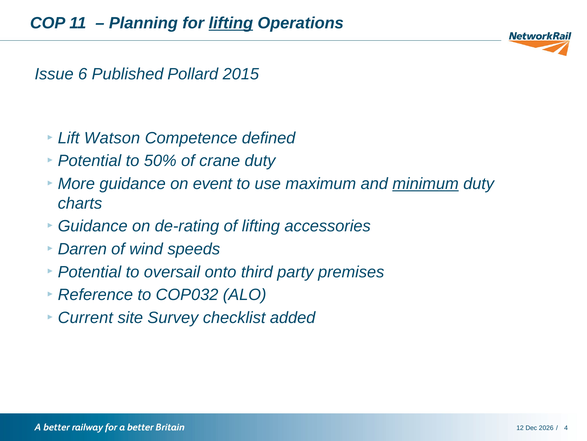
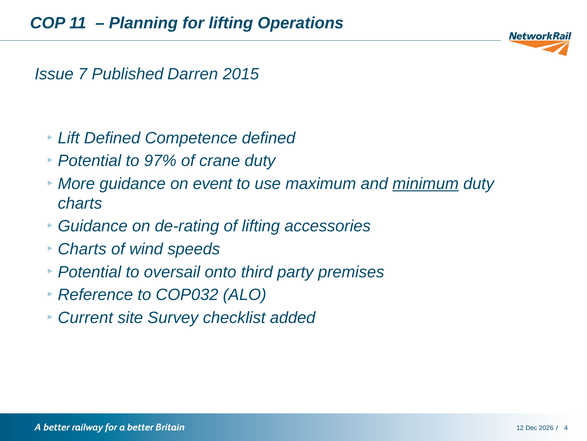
lifting at (231, 23) underline: present -> none
6: 6 -> 7
Pollard: Pollard -> Darren
Lift Watson: Watson -> Defined
50%: 50% -> 97%
Darren at (82, 249): Darren -> Charts
